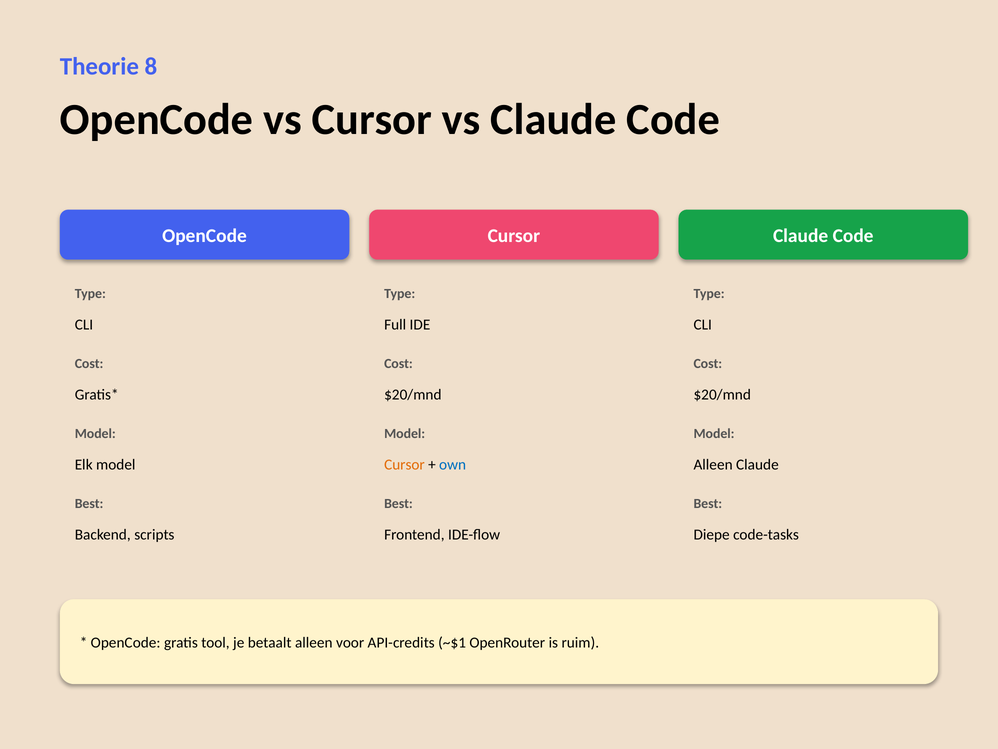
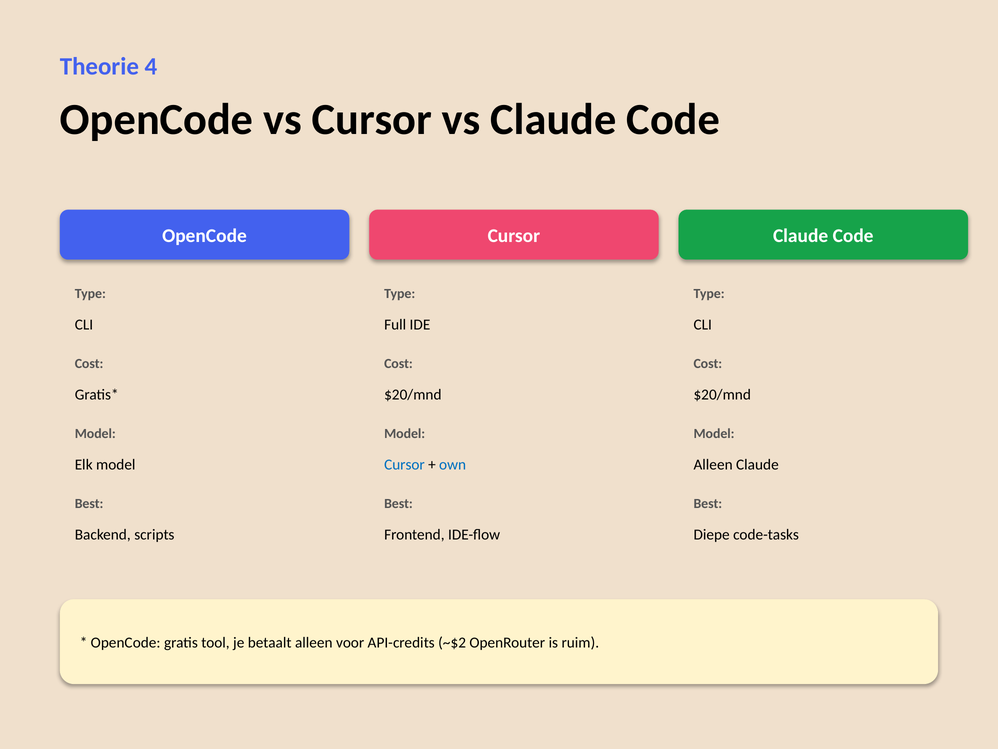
8: 8 -> 4
Cursor at (404, 464) colour: orange -> blue
~$1: ~$1 -> ~$2
